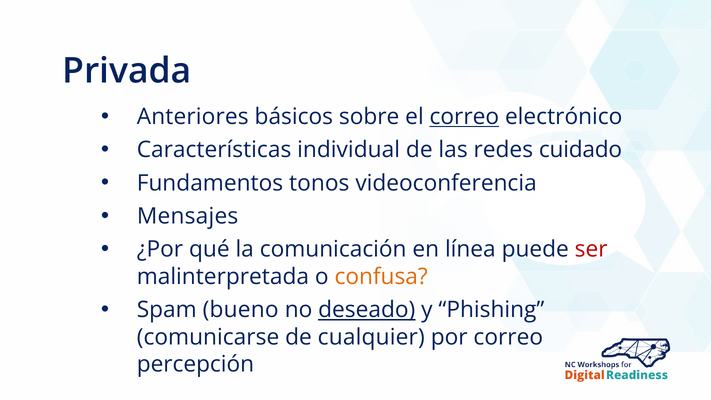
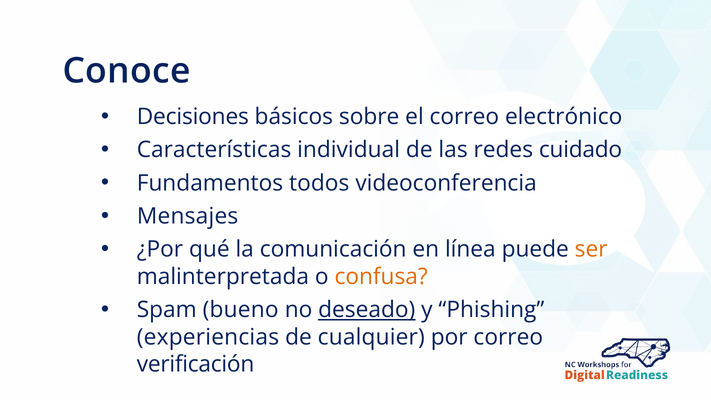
Privada: Privada -> Conoce
Anteriores: Anteriores -> Decisiones
correo at (464, 117) underline: present -> none
tonos: tonos -> todos
ser colour: red -> orange
comunicarse: comunicarse -> experiencias
percepción: percepción -> verificación
